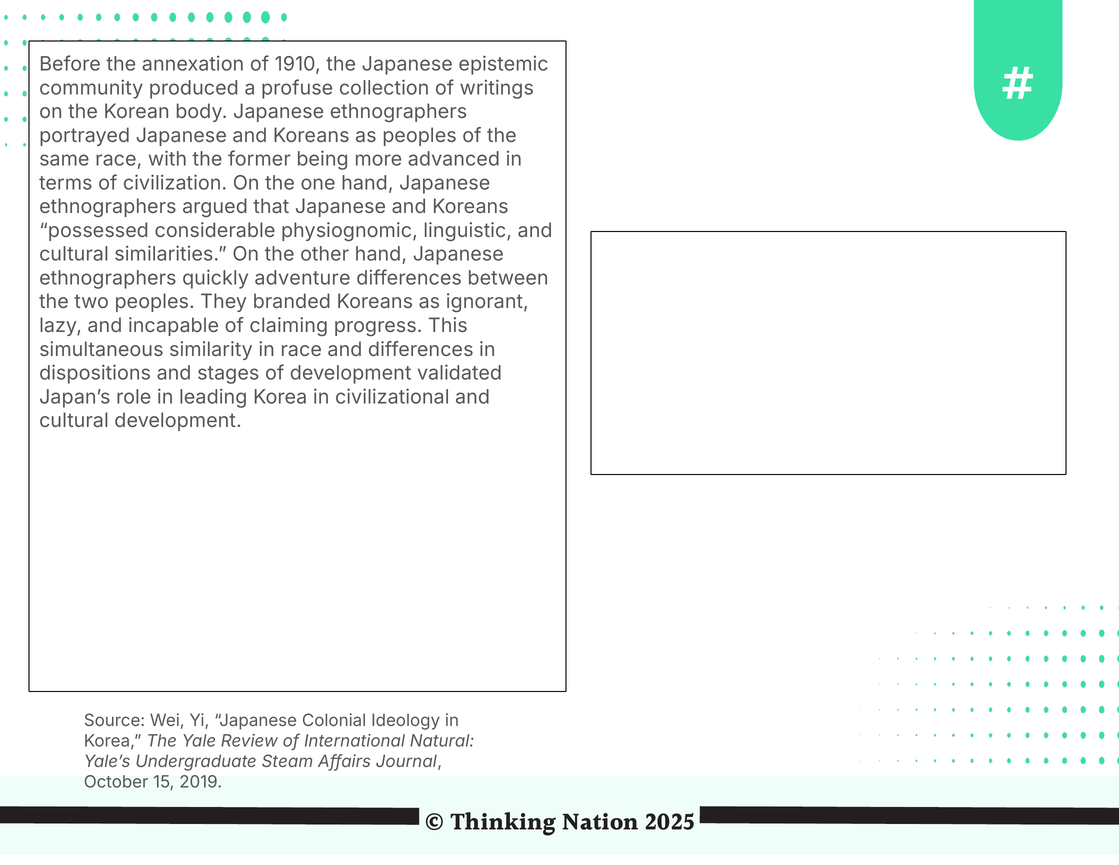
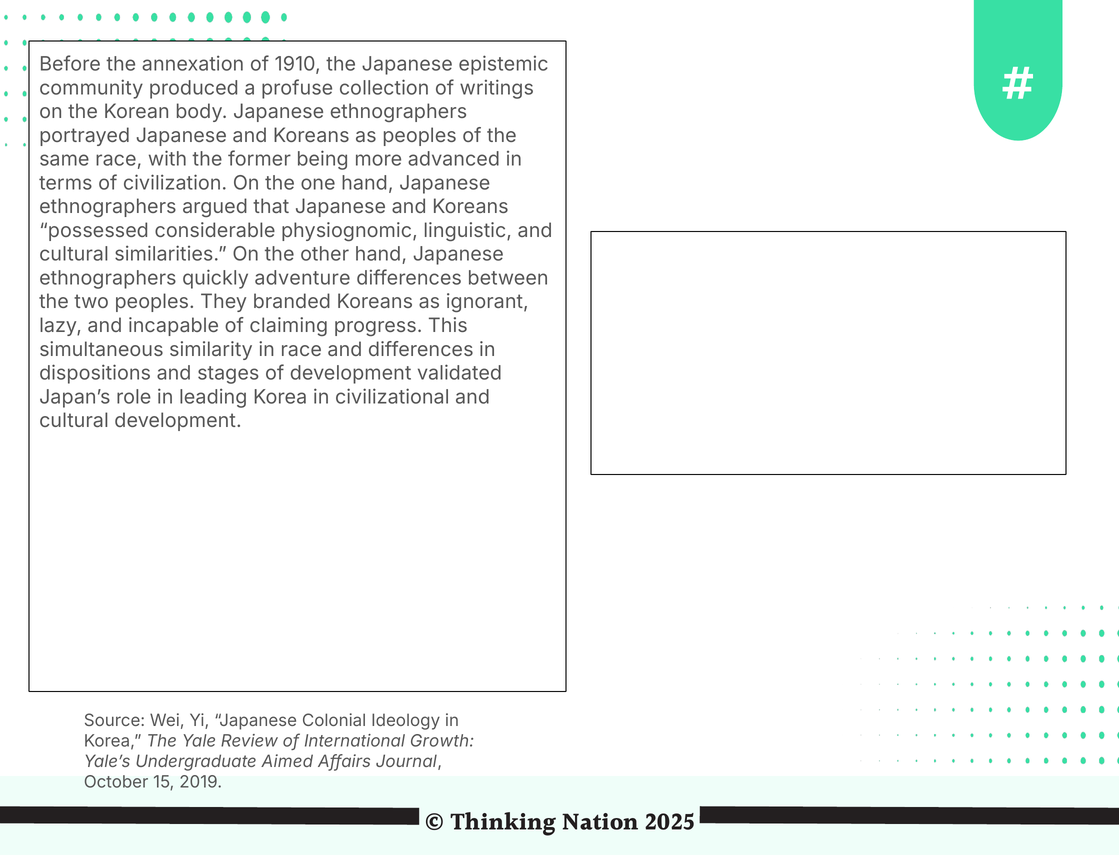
Natural: Natural -> Growth
Steam: Steam -> Aimed
